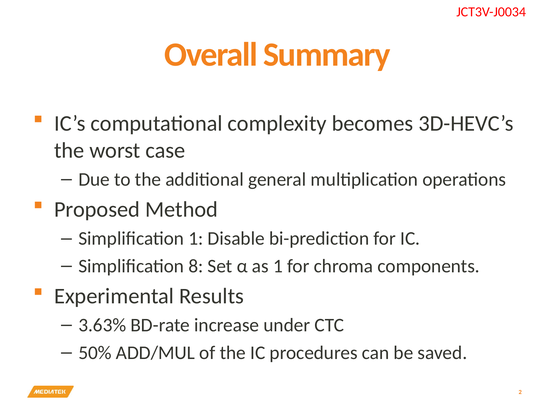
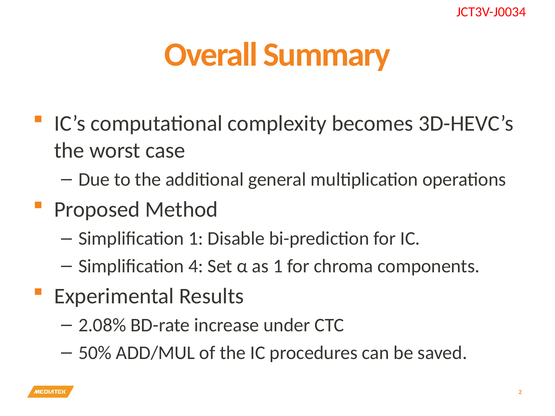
8: 8 -> 4
3.63%: 3.63% -> 2.08%
